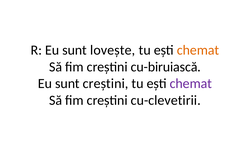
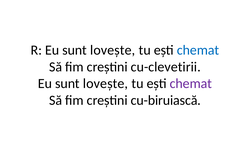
chemat at (198, 50) colour: orange -> blue
cu-biruiască: cu-biruiască -> cu-clevetirii
creștini at (106, 83): creștini -> lovește
cu-clevetirii: cu-clevetirii -> cu-biruiască
